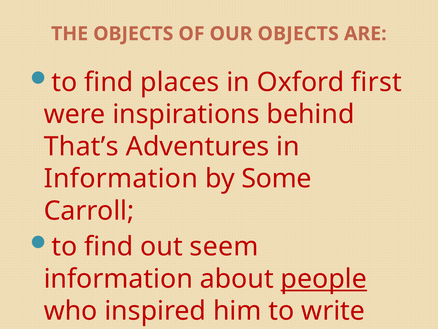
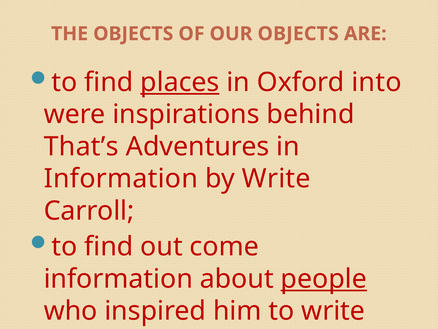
places underline: none -> present
first: first -> into
by Some: Some -> Write
seem: seem -> come
